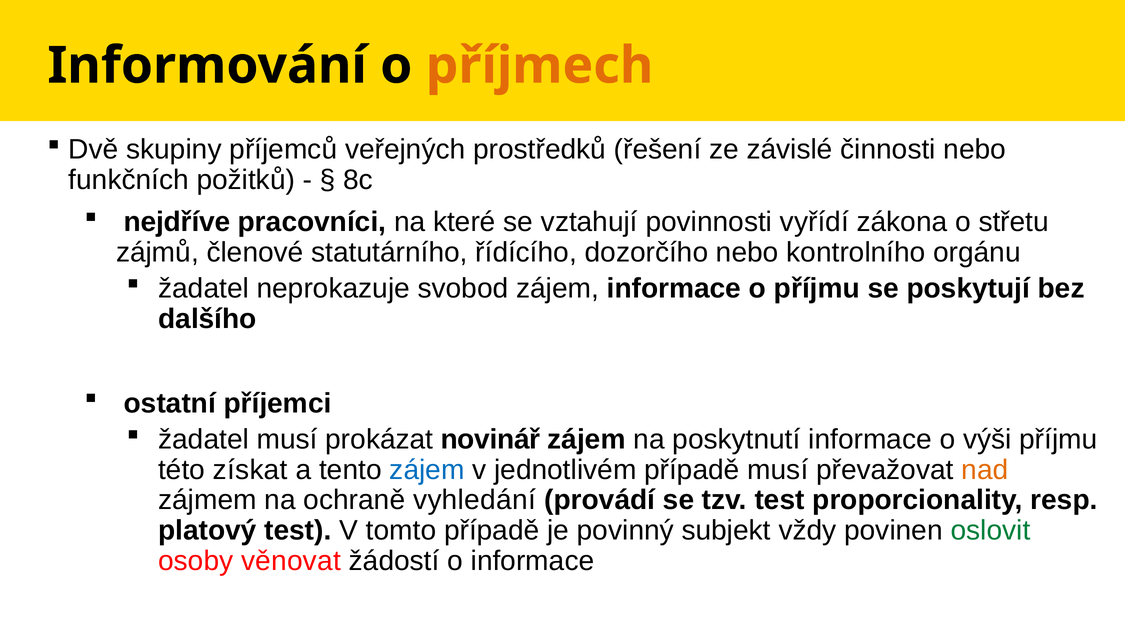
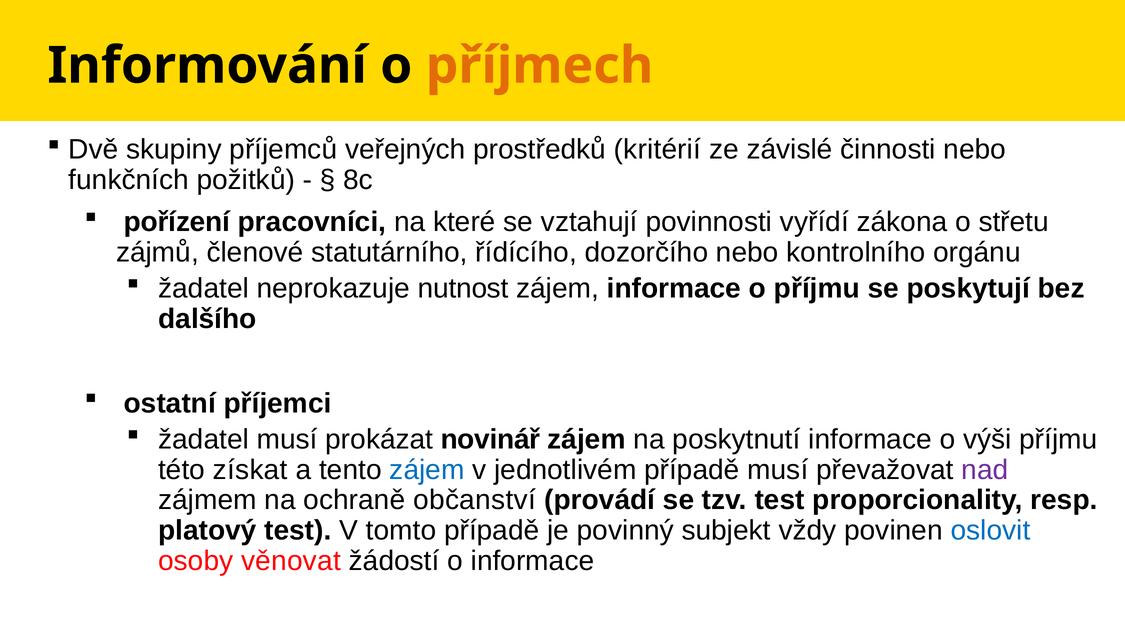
řešení: řešení -> kritérií
nejdříve: nejdříve -> pořízení
svobod: svobod -> nutnost
nad colour: orange -> purple
vyhledání: vyhledání -> občanství
oslovit colour: green -> blue
